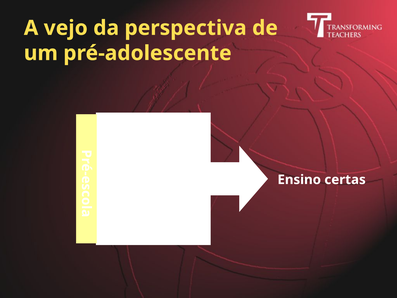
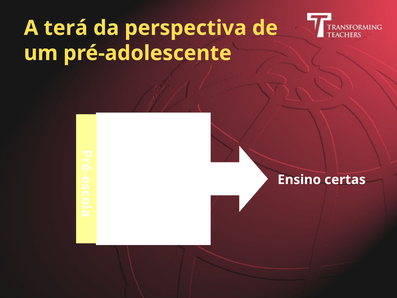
vejo: vejo -> terá
